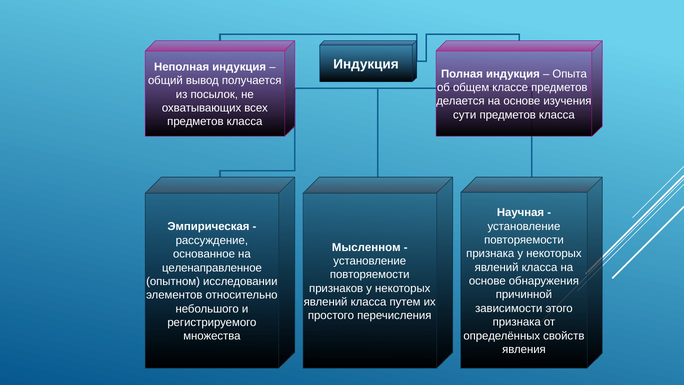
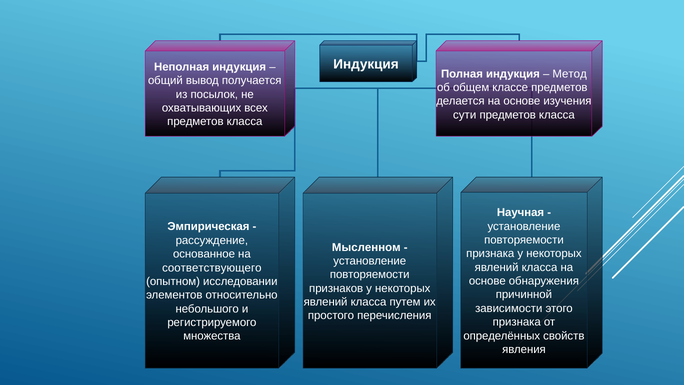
Опыта: Опыта -> Метод
целенаправленное: целенаправленное -> соответствующего
